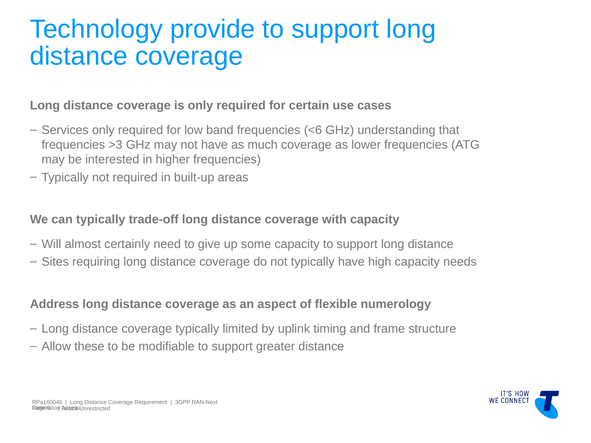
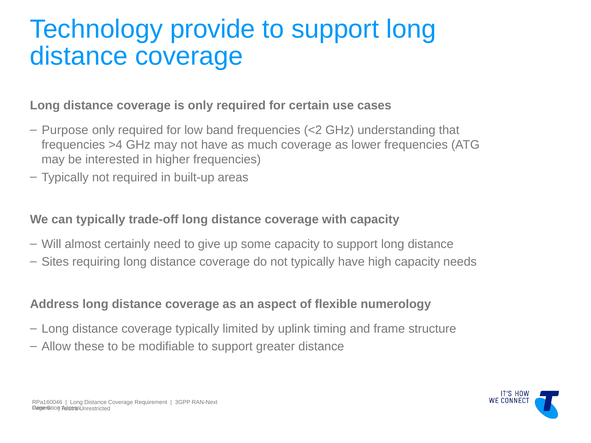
Services: Services -> Purpose
<6: <6 -> <2
>3: >3 -> >4
